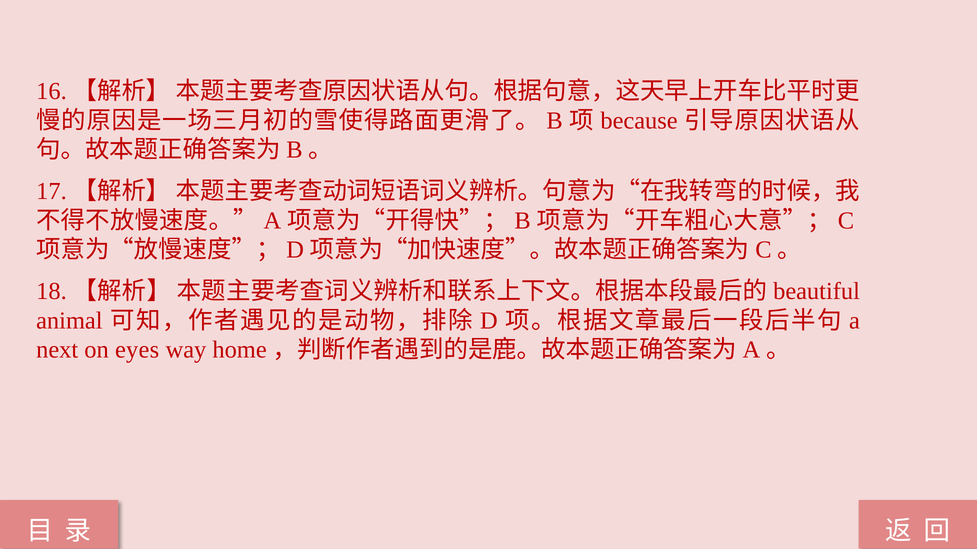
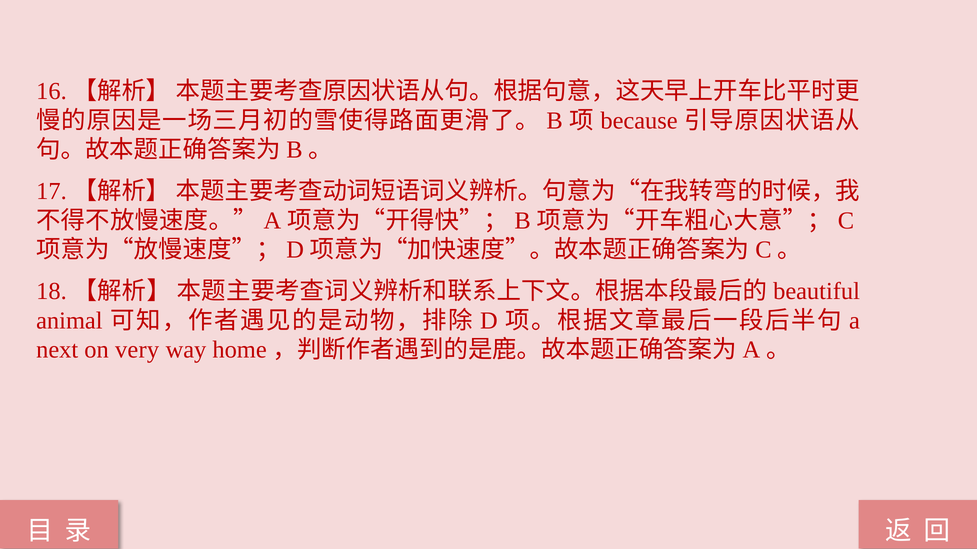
eyes: eyes -> very
